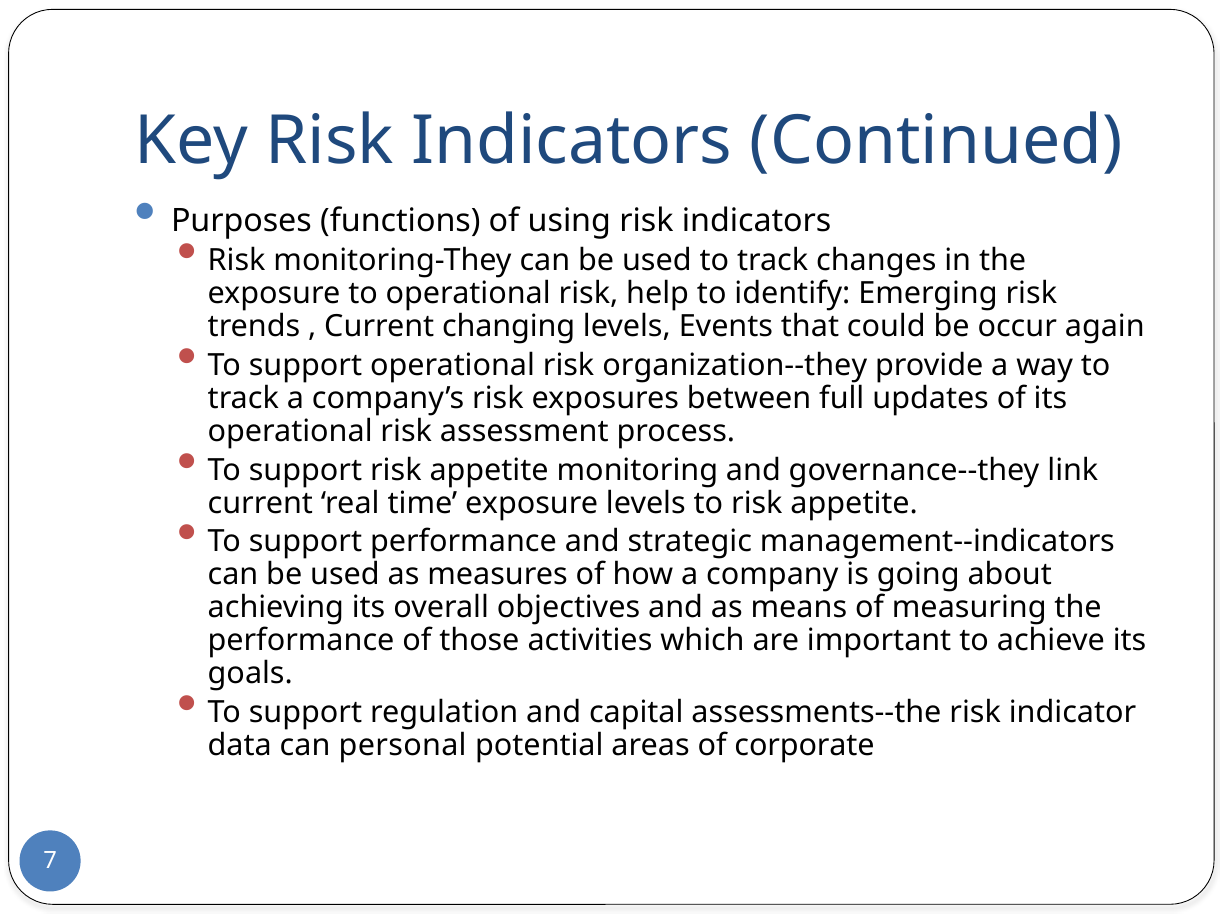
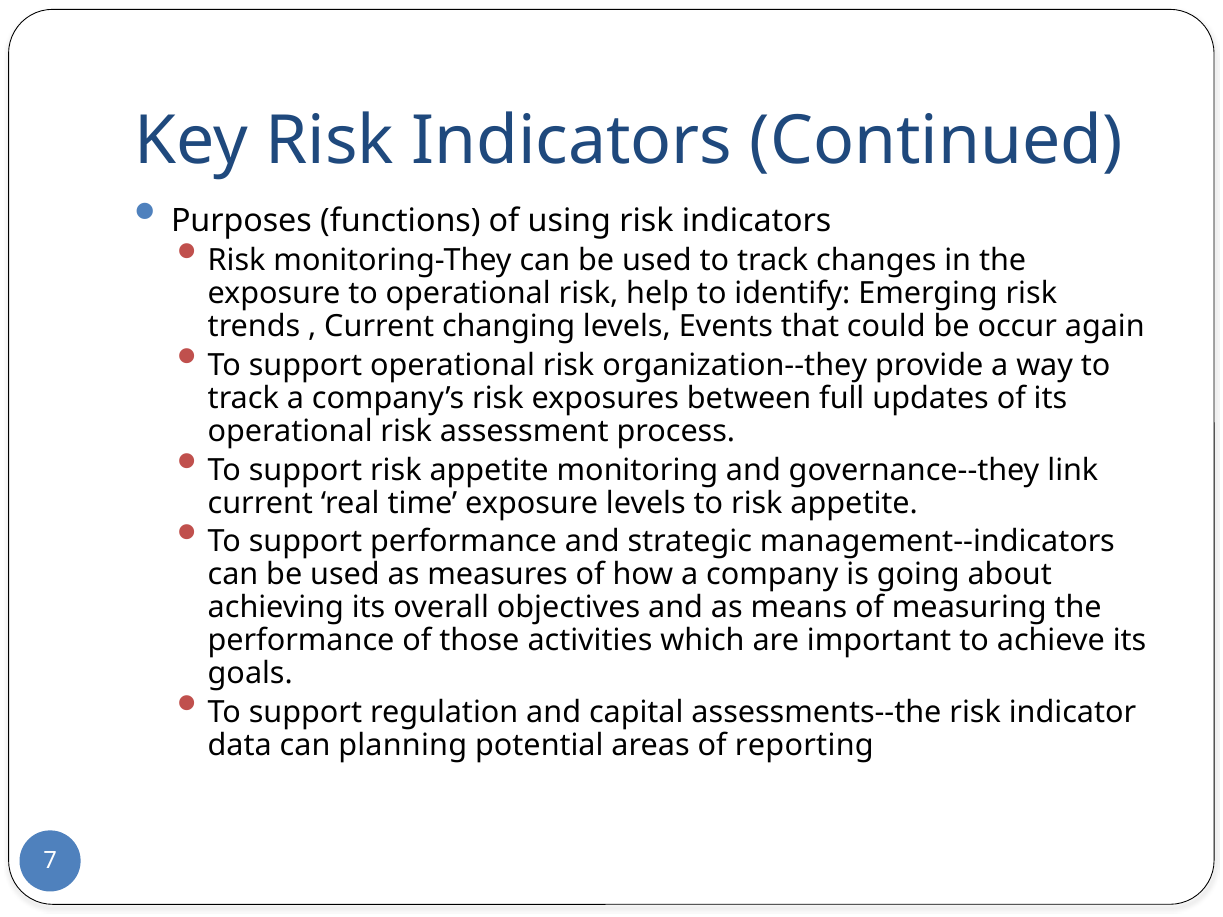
personal: personal -> planning
corporate: corporate -> reporting
